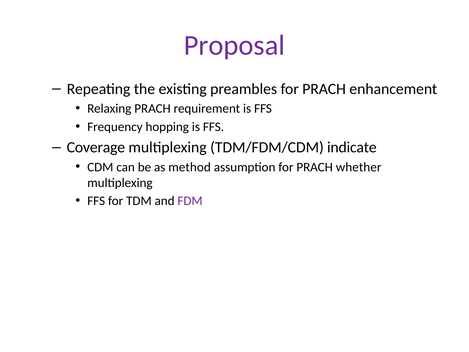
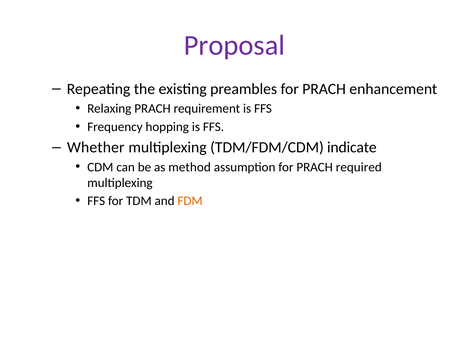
Coverage: Coverage -> Whether
whether: whether -> required
FDM colour: purple -> orange
